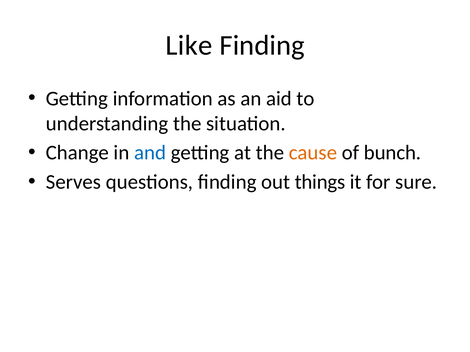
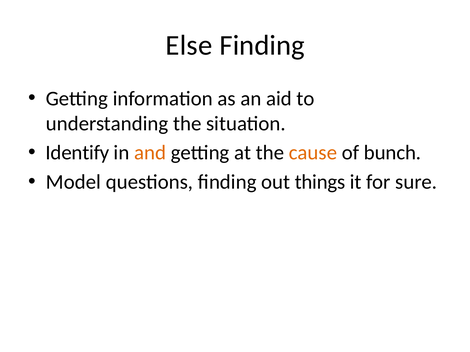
Like: Like -> Else
Change: Change -> Identify
and colour: blue -> orange
Serves: Serves -> Model
